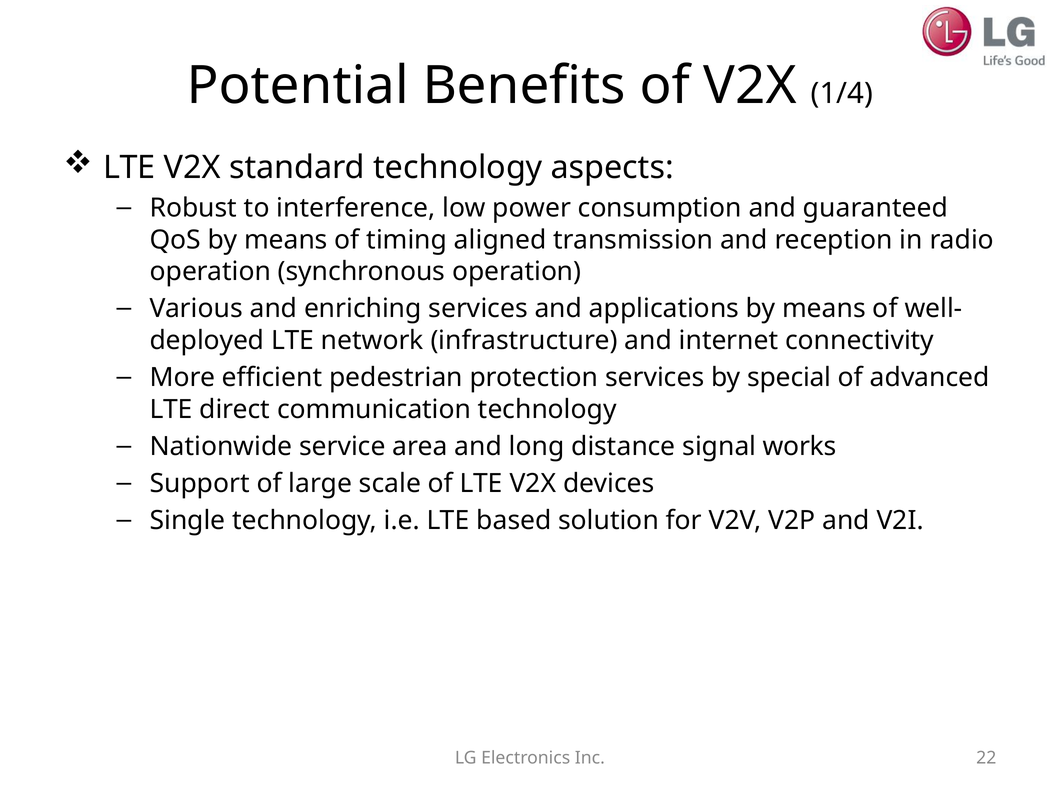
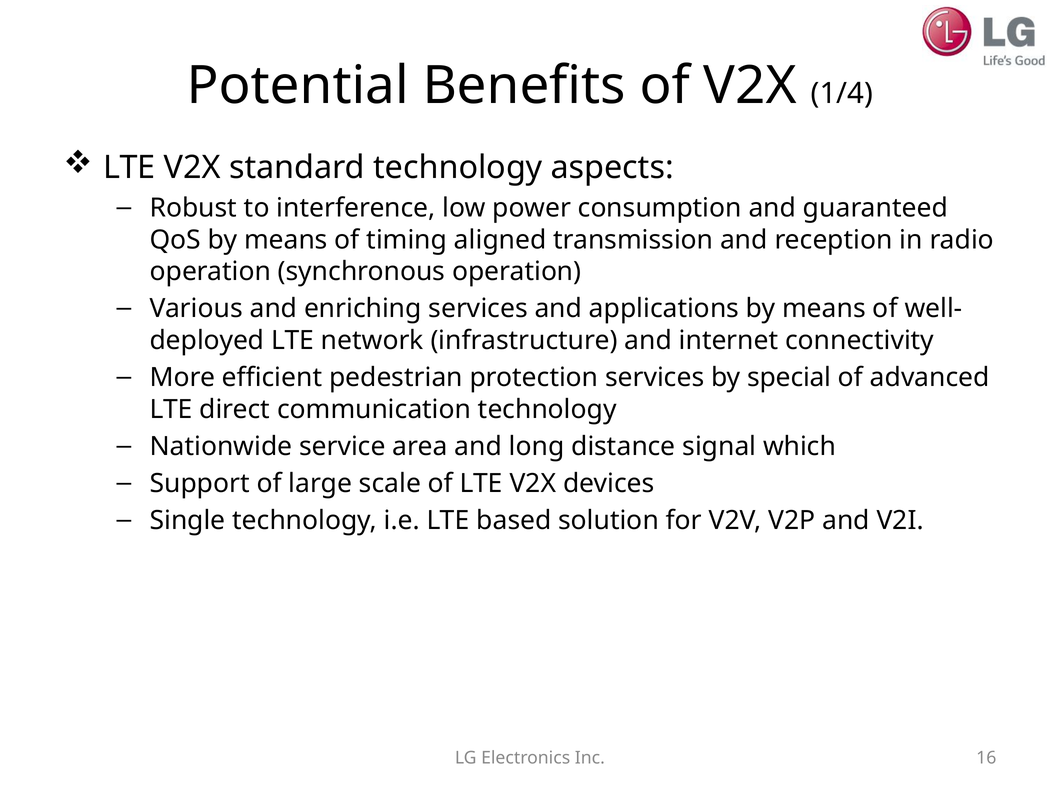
works: works -> which
22: 22 -> 16
